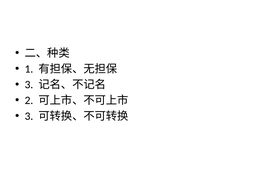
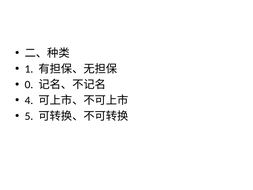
3 at (29, 85): 3 -> 0
2: 2 -> 4
3 at (29, 116): 3 -> 5
